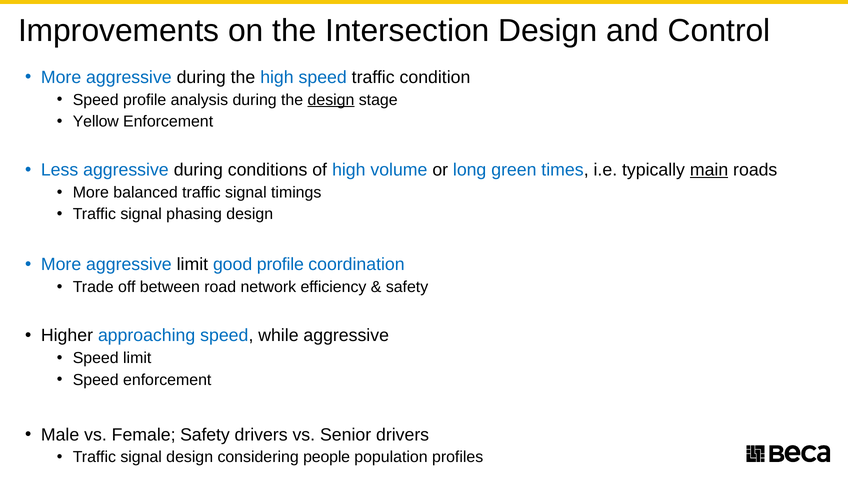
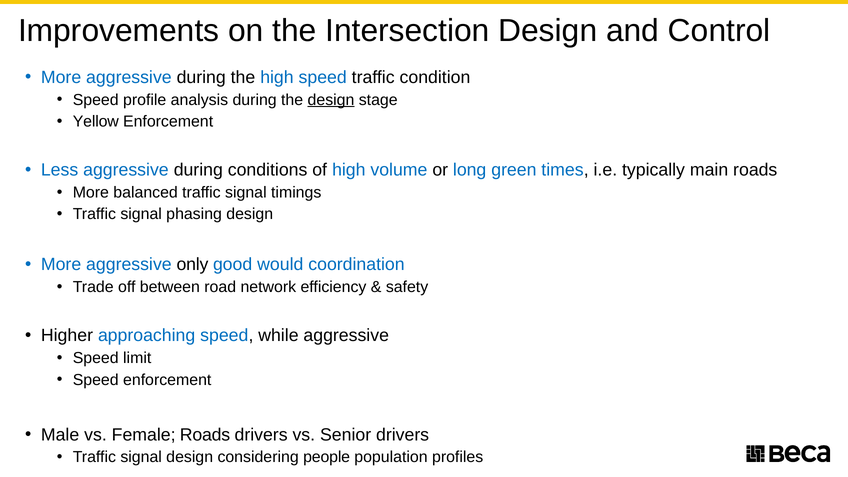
main underline: present -> none
aggressive limit: limit -> only
good profile: profile -> would
Female Safety: Safety -> Roads
